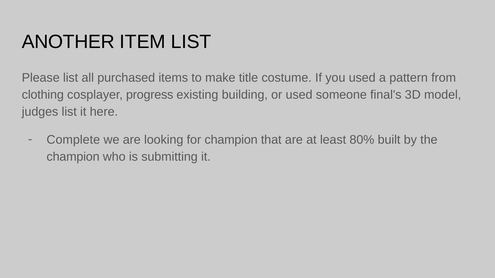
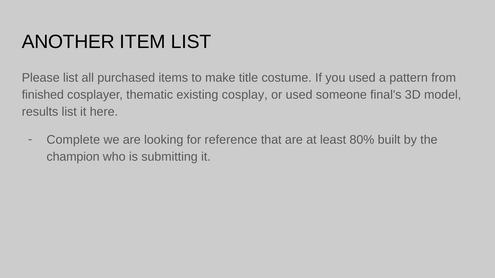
clothing: clothing -> finished
progress: progress -> thematic
building: building -> cosplay
judges: judges -> results
for champion: champion -> reference
